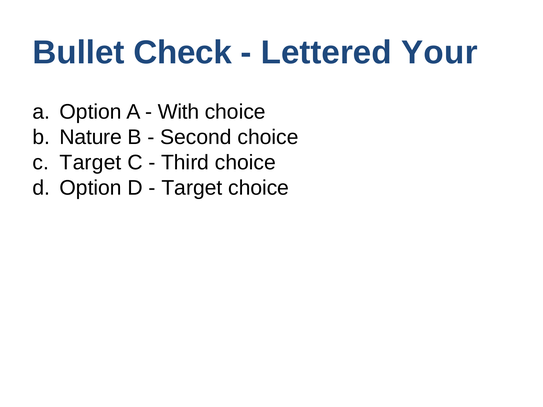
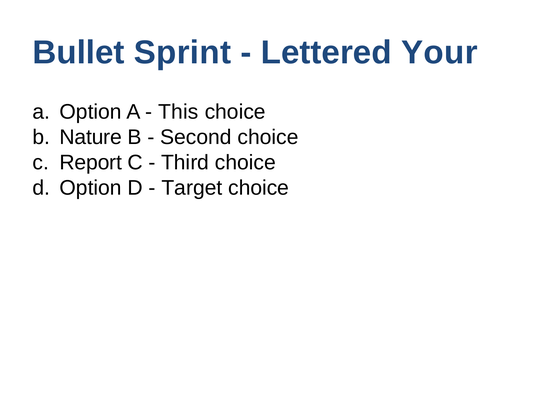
Check: Check -> Sprint
With: With -> This
c Target: Target -> Report
